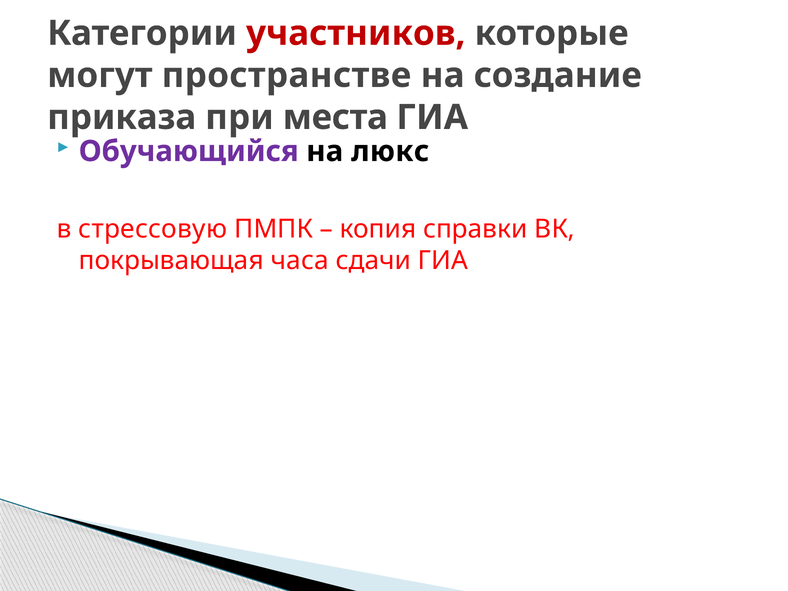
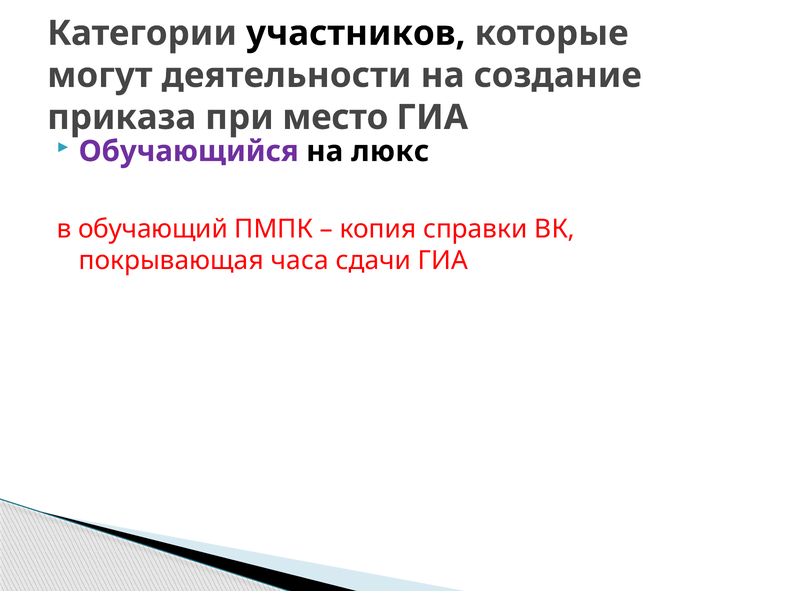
участников colour: red -> black
пространстве: пространстве -> деятельности
места: места -> место
стрессовую: стрессовую -> обучающий
